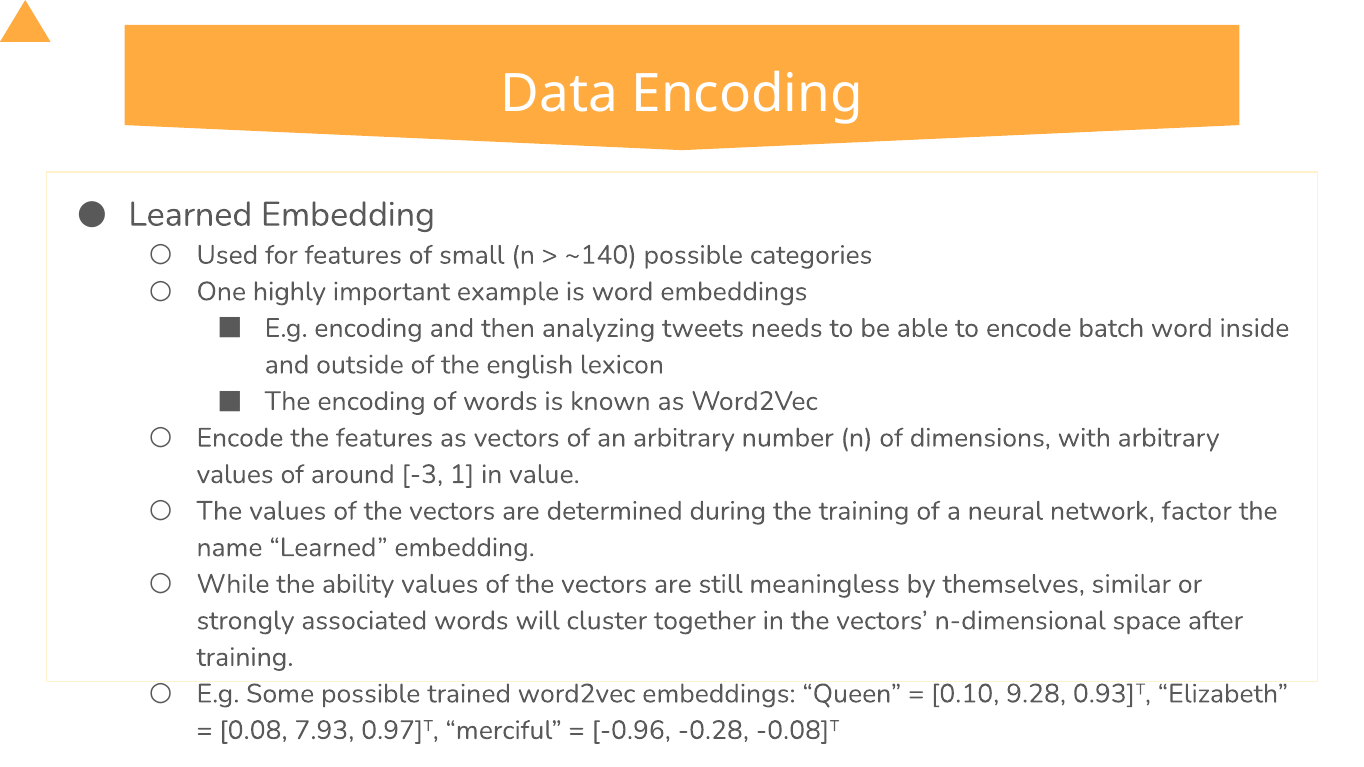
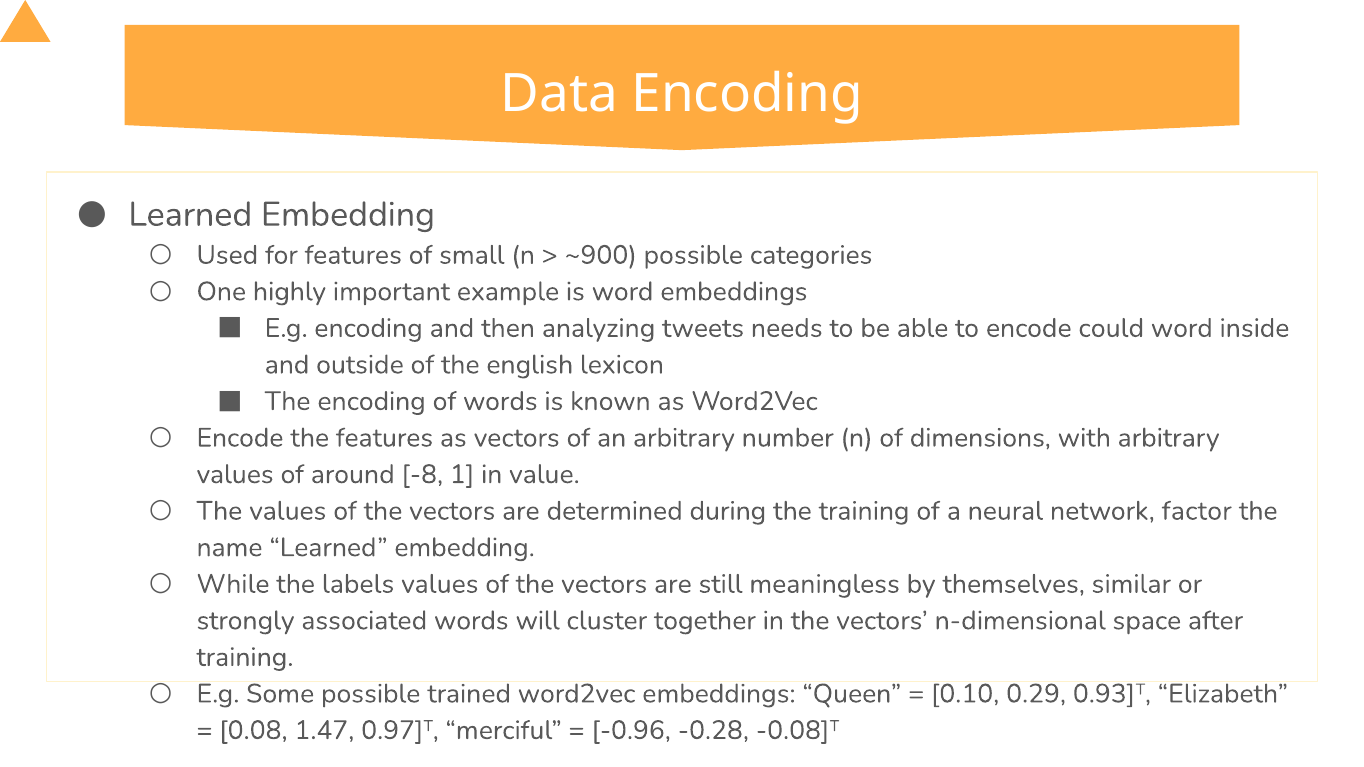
~140: ~140 -> ~900
batch: batch -> could
-3: -3 -> -8
ability: ability -> labels
9.28: 9.28 -> 0.29
7.93: 7.93 -> 1.47
